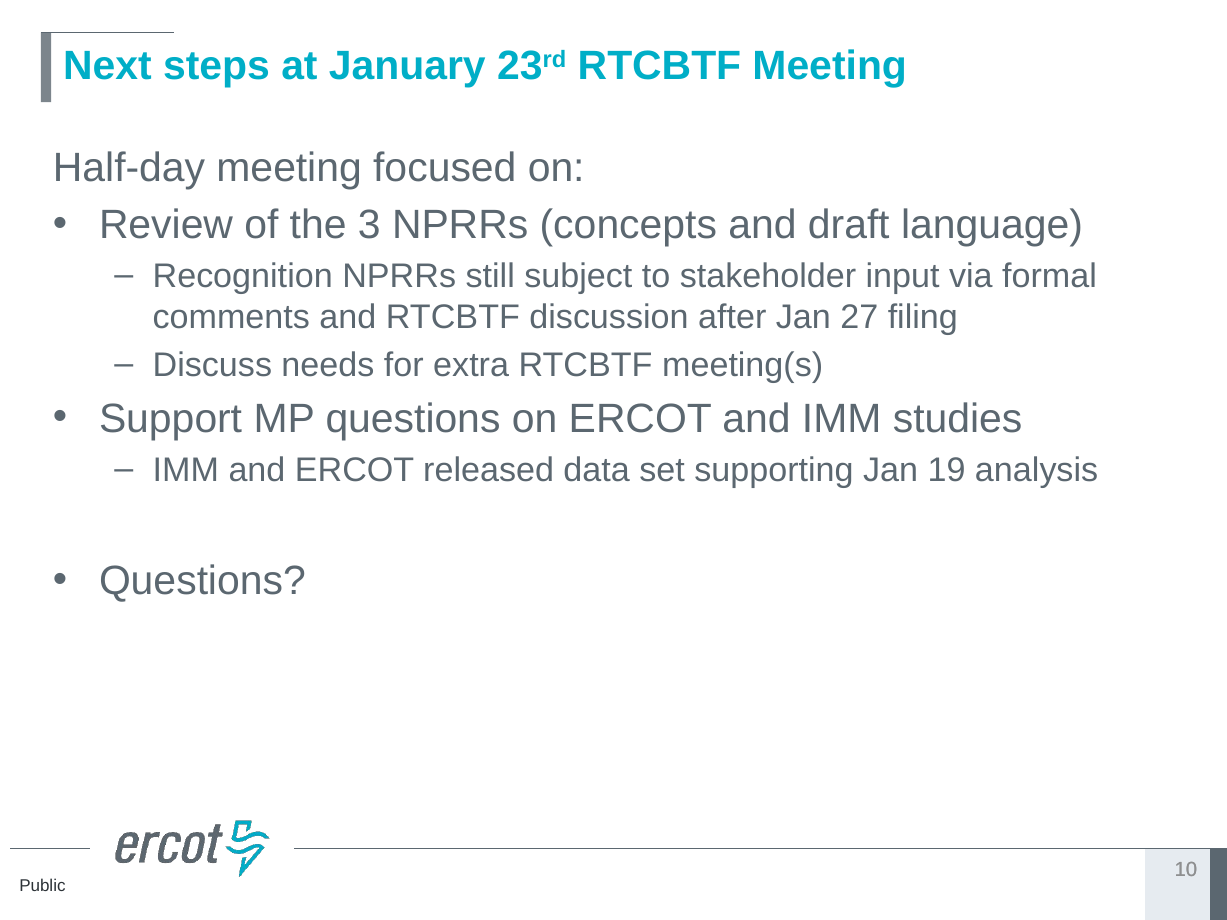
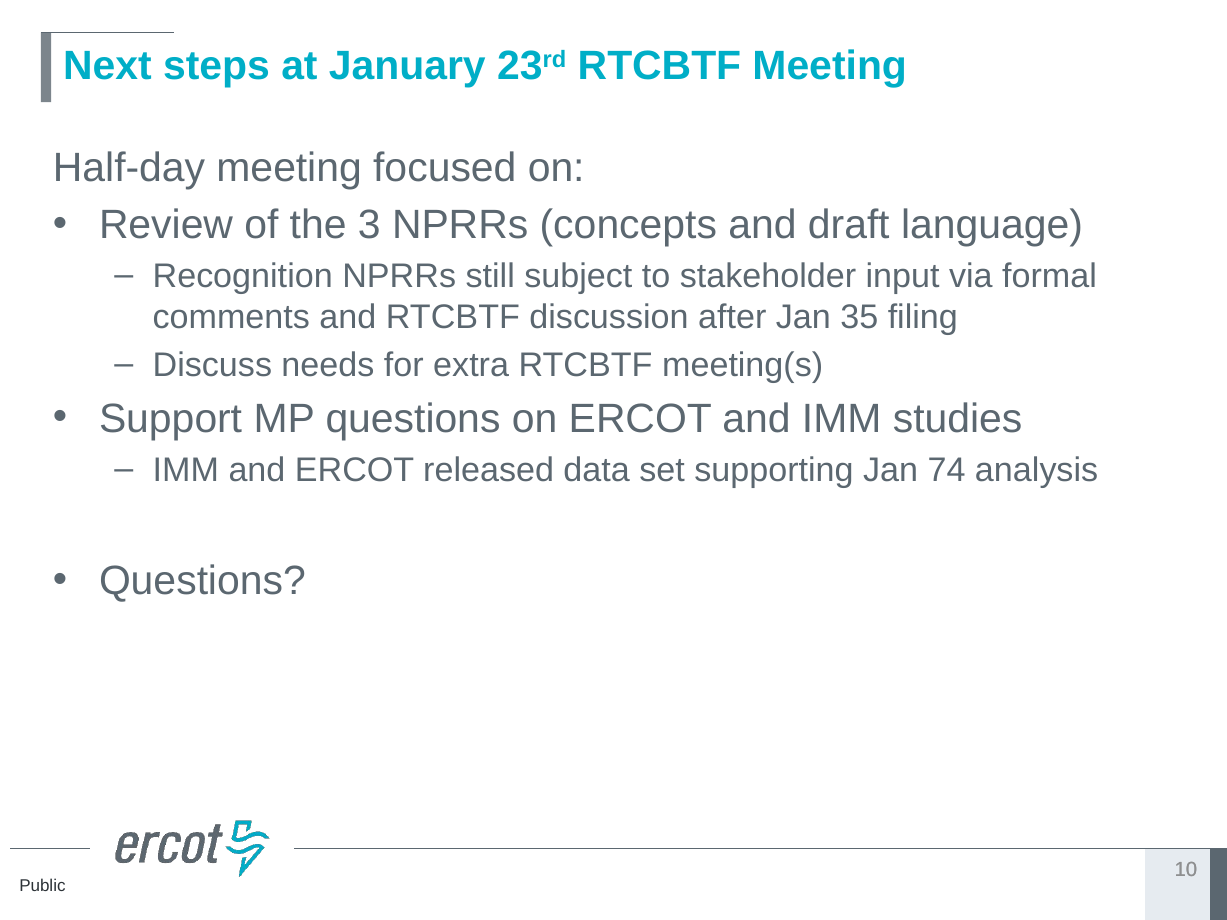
27: 27 -> 35
19: 19 -> 74
